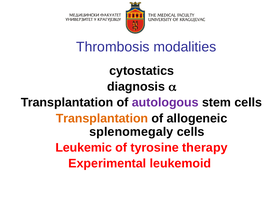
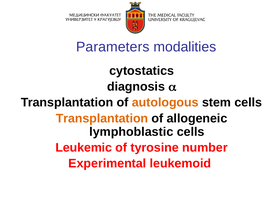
Thrombosis: Thrombosis -> Parameters
autologous colour: purple -> orange
splenomegaly: splenomegaly -> lymphoblastic
therapy: therapy -> number
